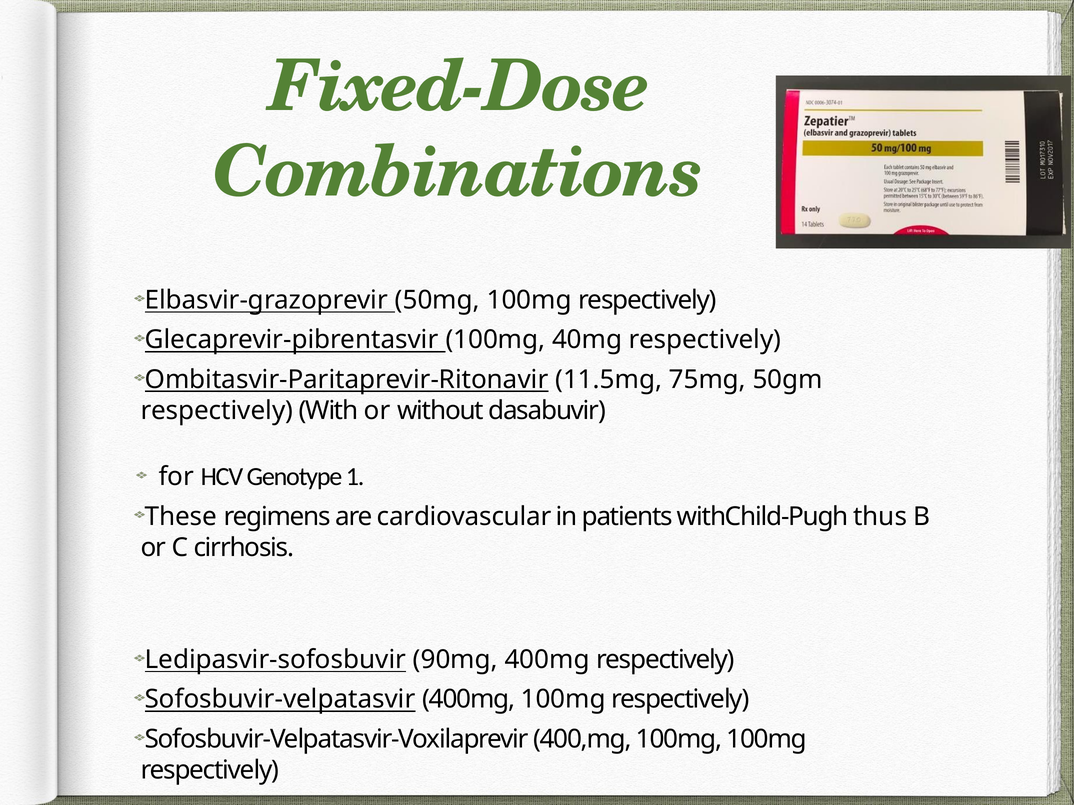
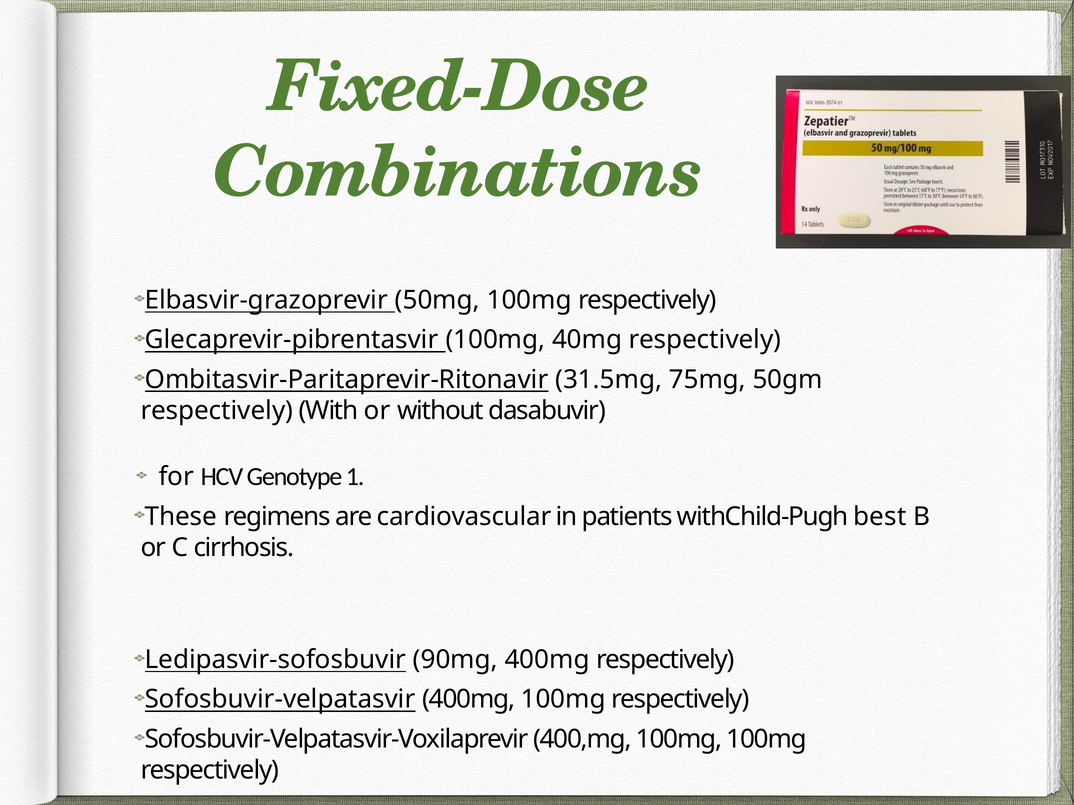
11.5mg: 11.5mg -> 31.5mg
thus: thus -> best
